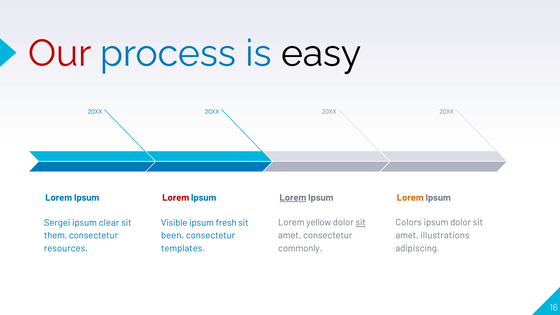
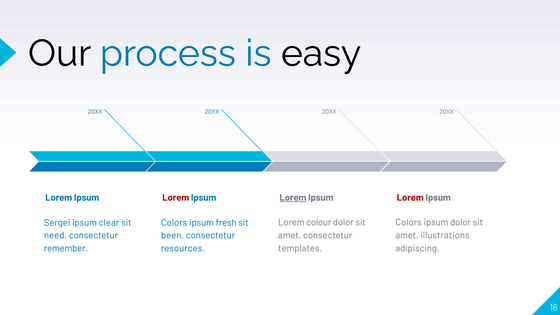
Our colour: red -> black
Lorem at (410, 198) colour: orange -> red
Visible at (174, 223): Visible -> Colors
yellow: yellow -> colour
sit at (361, 223) underline: present -> none
them: them -> need
commonly: commonly -> templates
resources: resources -> remember
templates: templates -> resources
